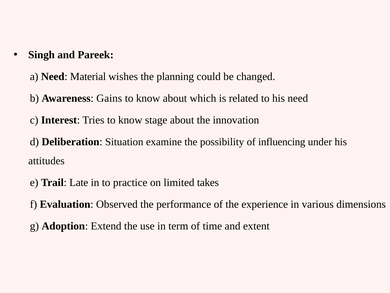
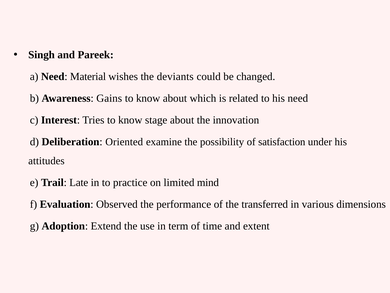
planning: planning -> deviants
Situation: Situation -> Oriented
influencing: influencing -> satisfaction
takes: takes -> mind
experience: experience -> transferred
